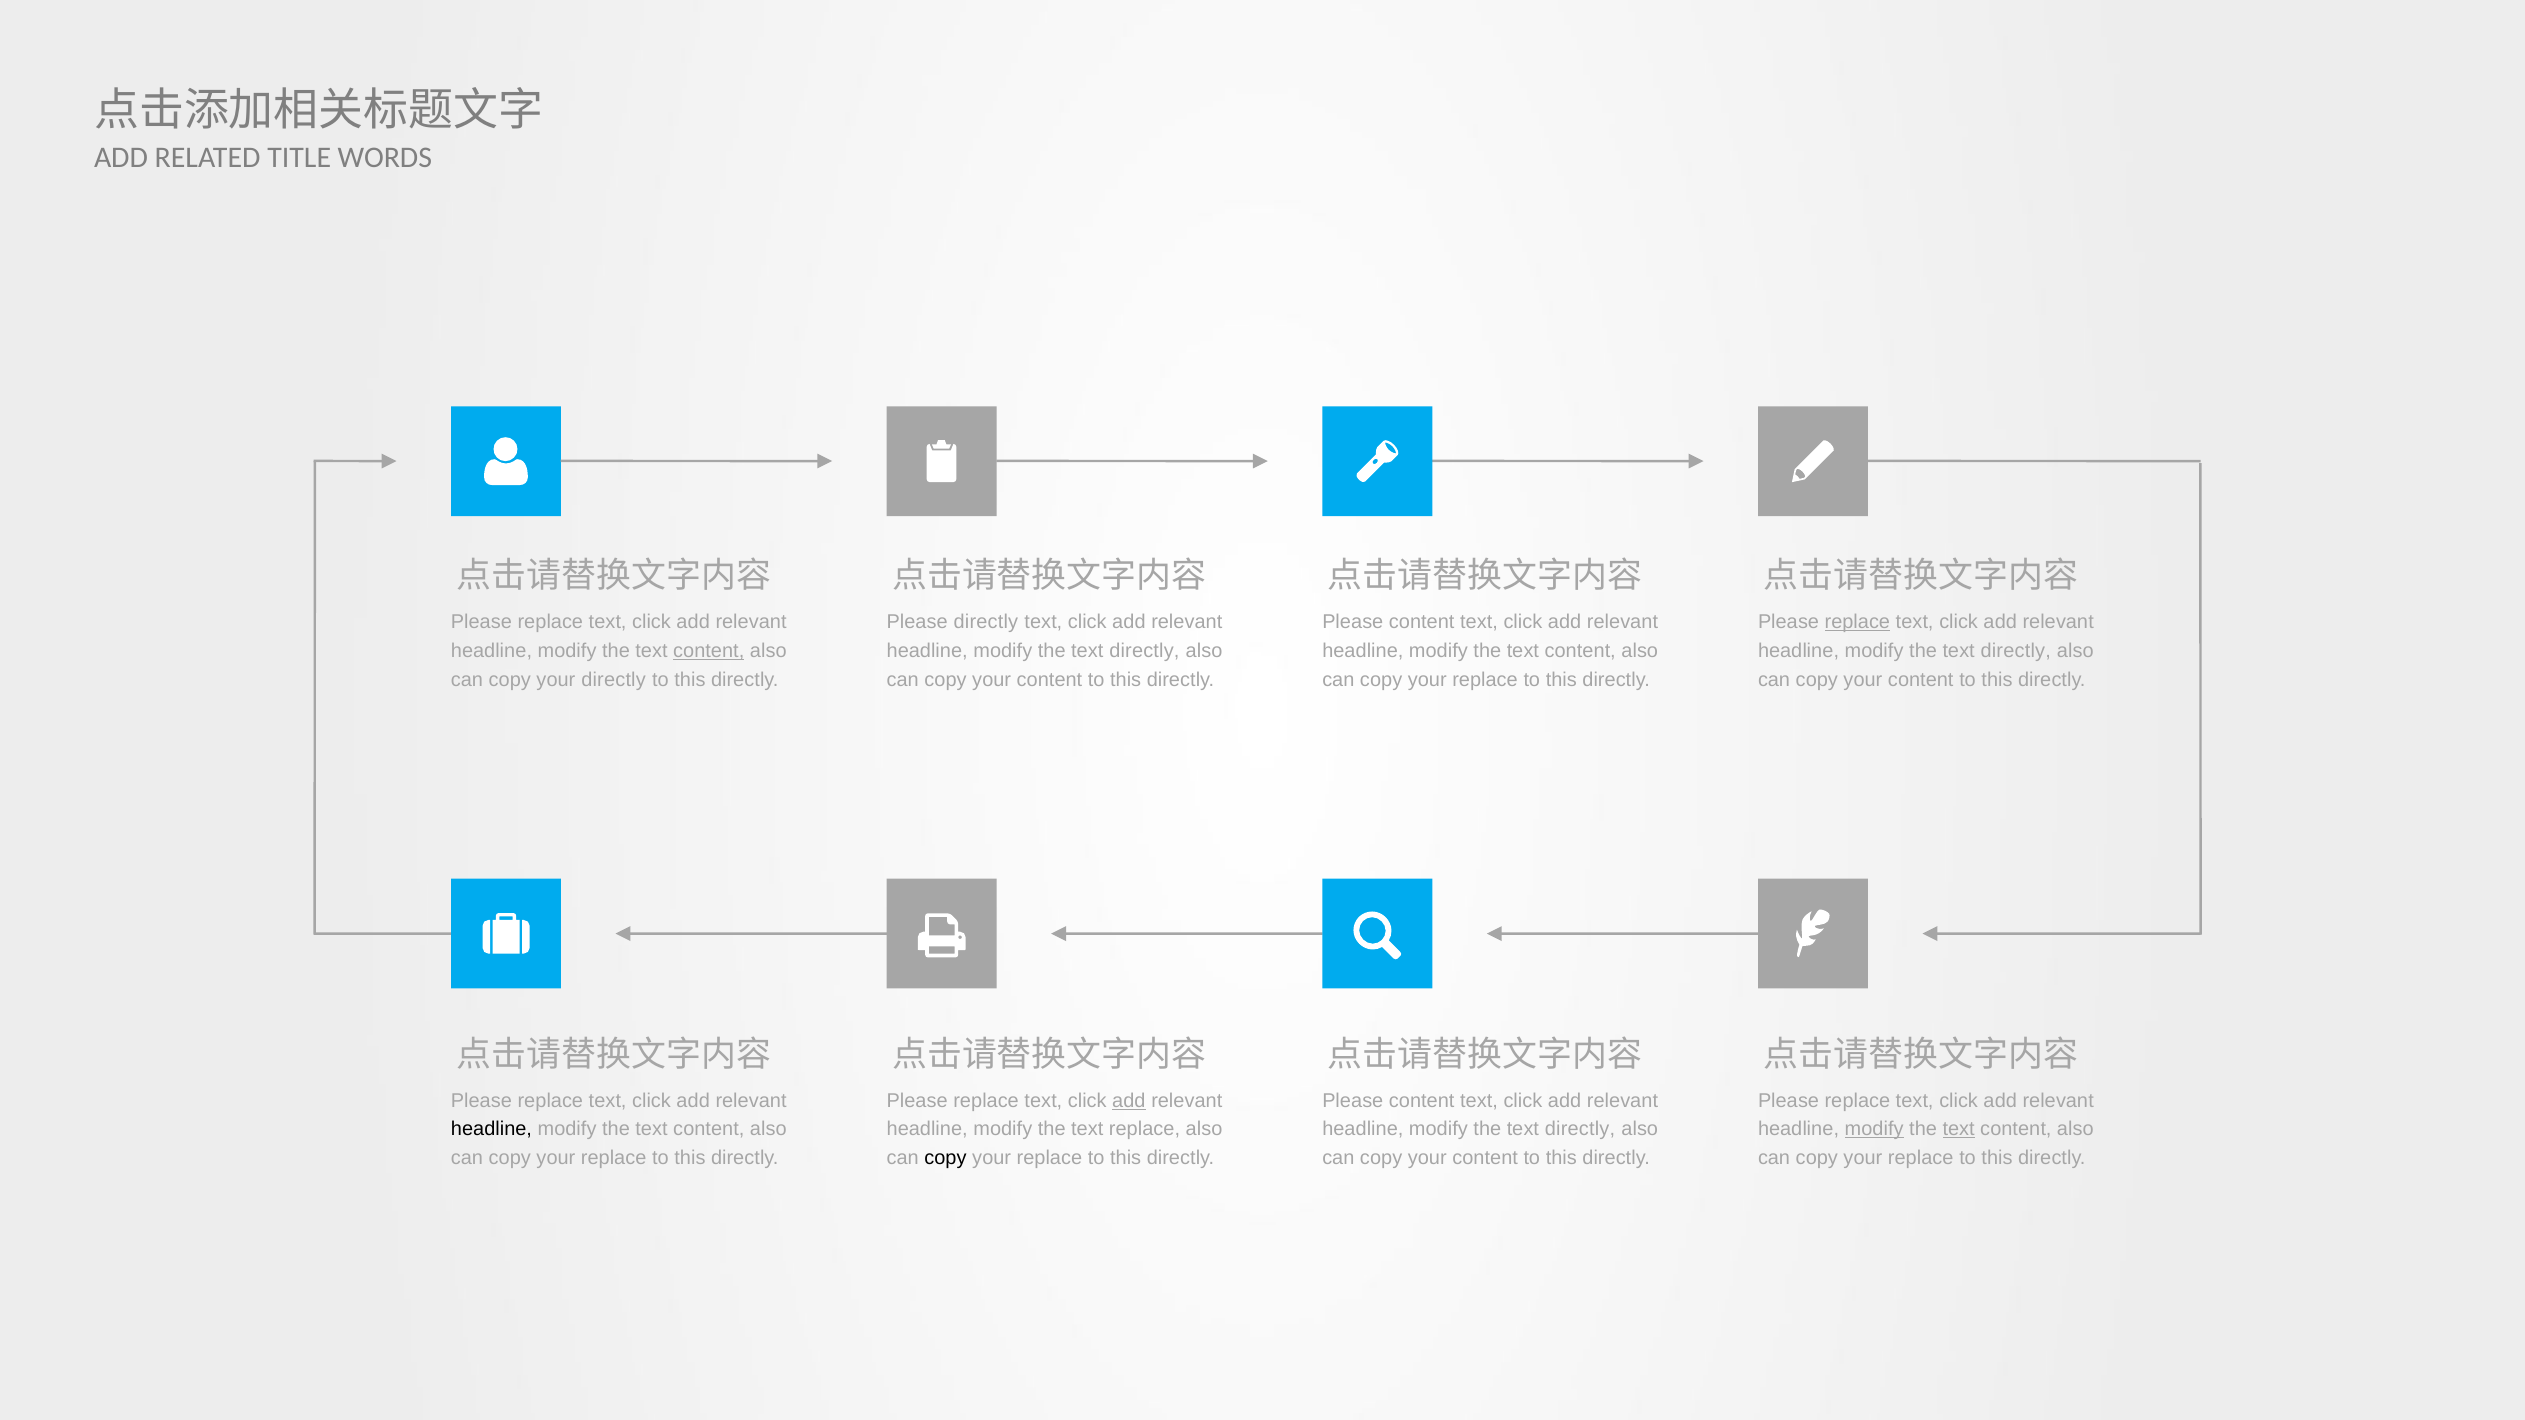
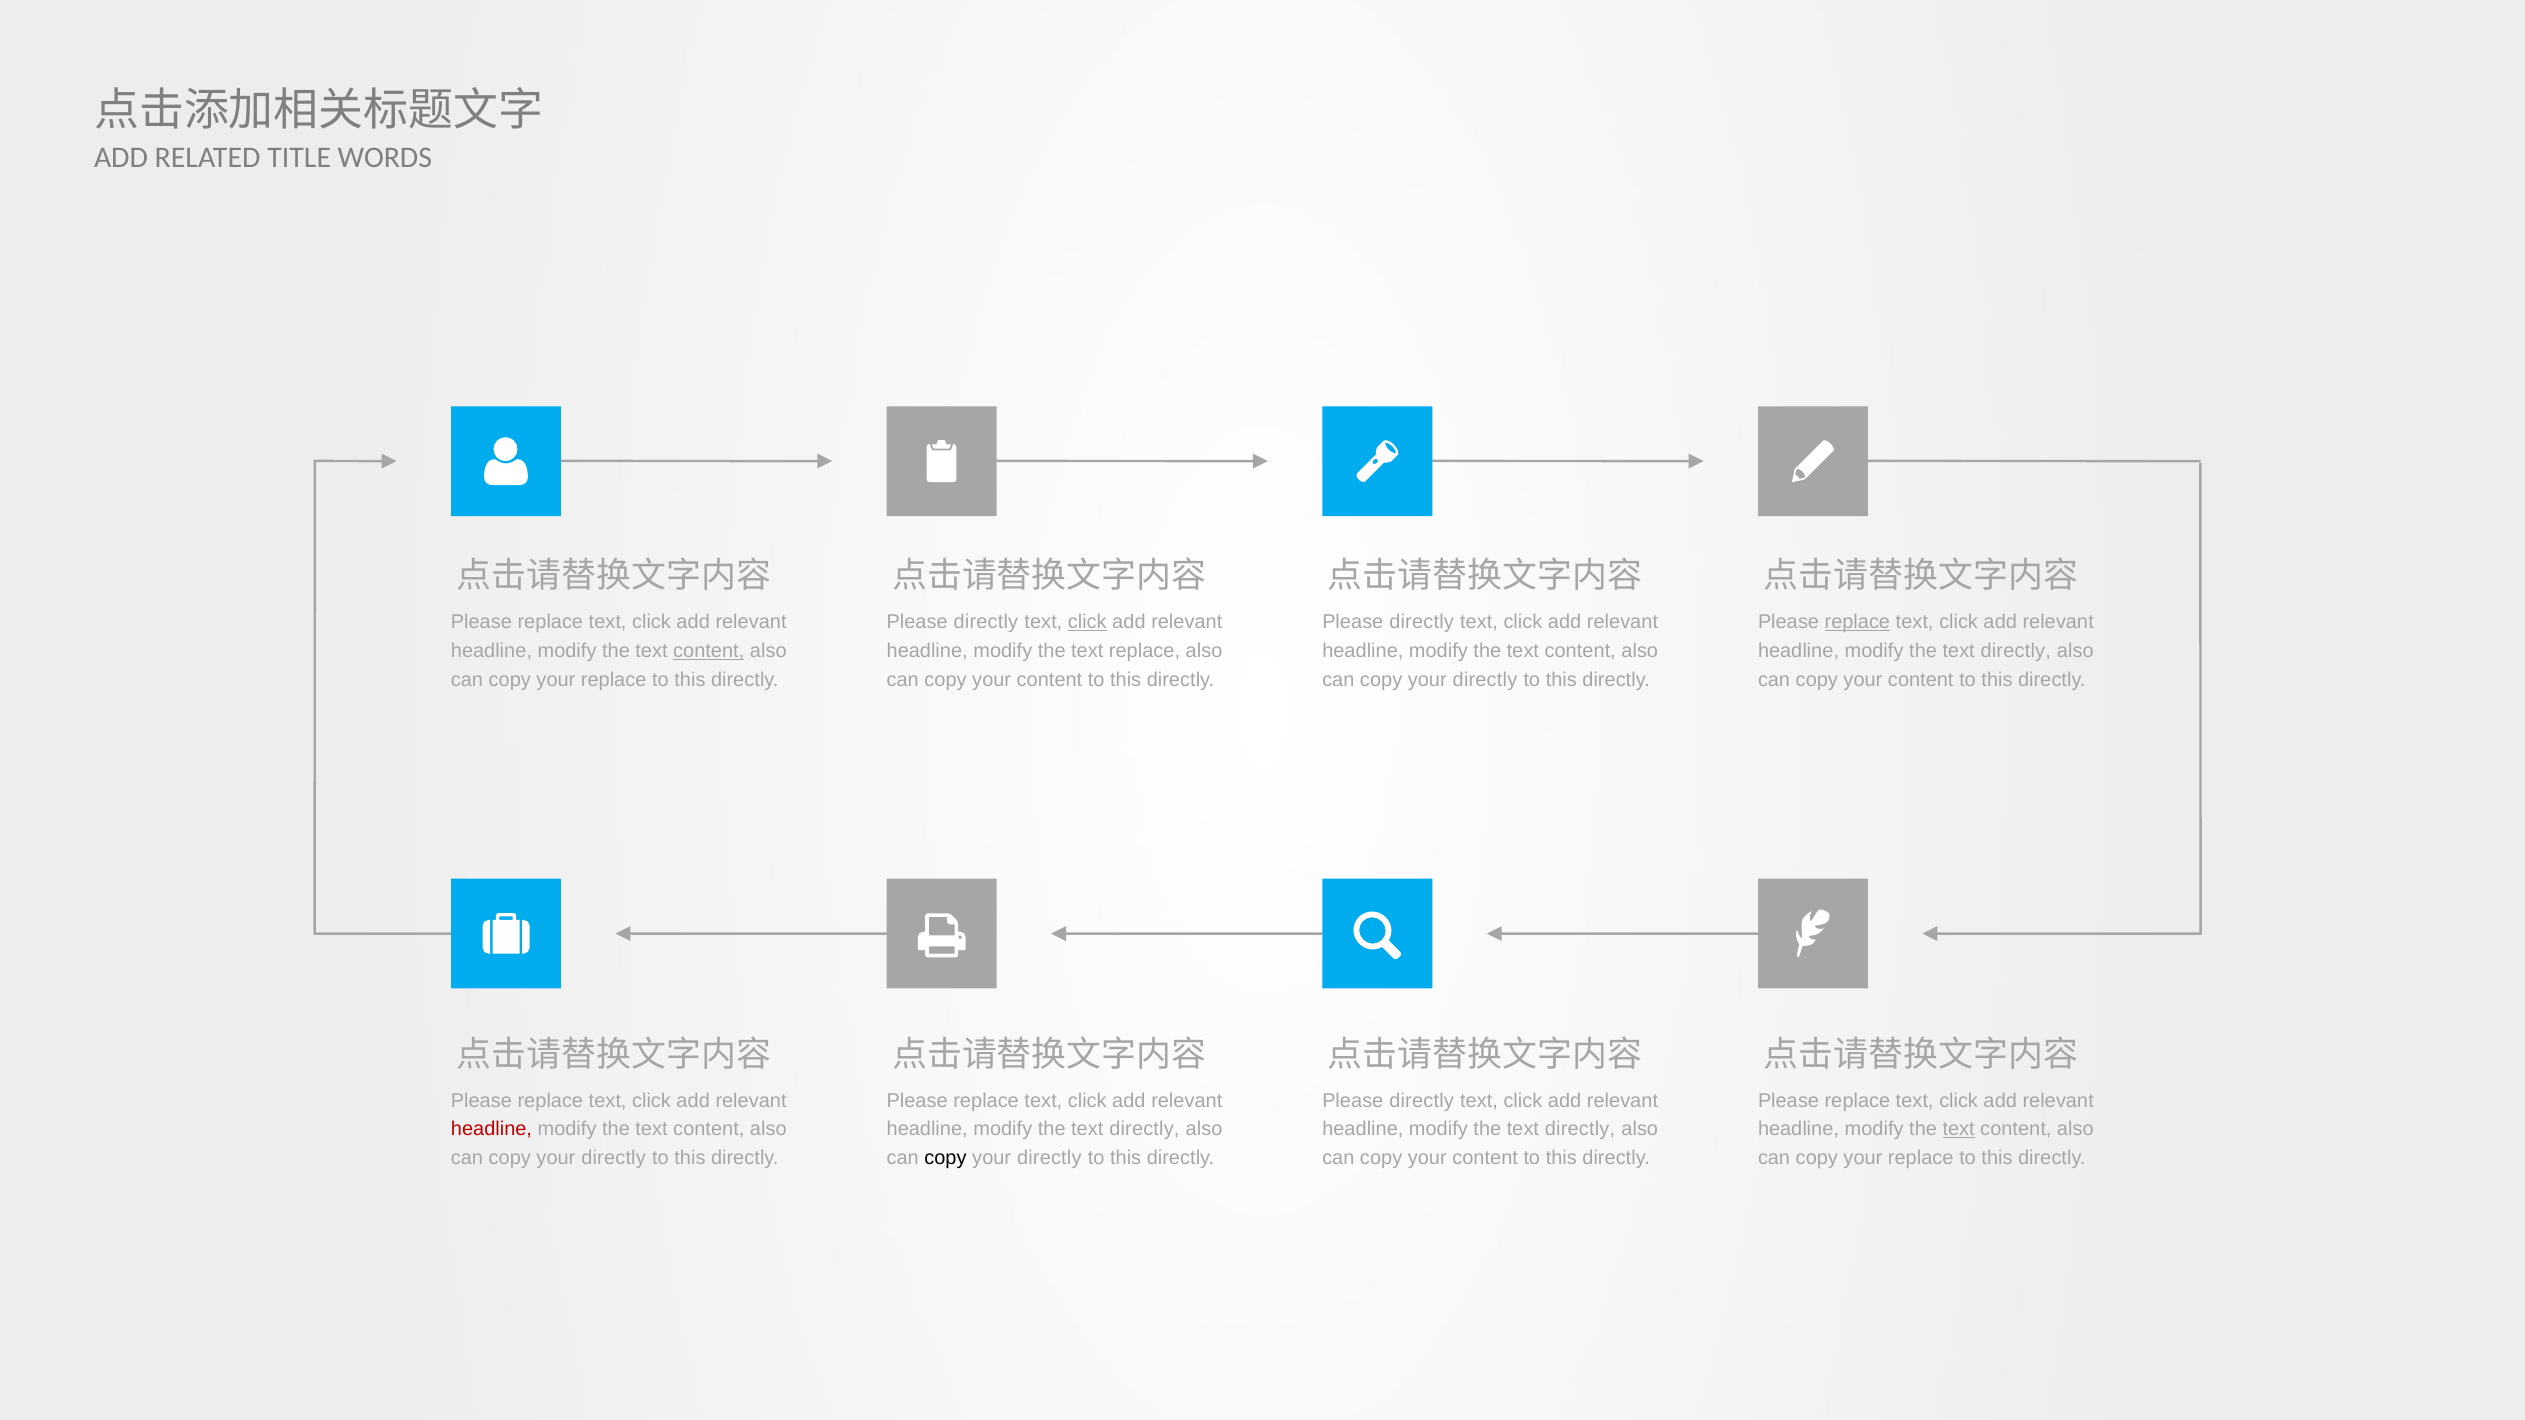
click at (1087, 622) underline: none -> present
content at (1422, 622): content -> directly
directly at (1144, 651): directly -> replace
directly at (614, 680): directly -> replace
replace at (1485, 680): replace -> directly
add at (1129, 1101) underline: present -> none
content at (1422, 1101): content -> directly
headline at (491, 1129) colour: black -> red
replace at (1144, 1129): replace -> directly
modify at (1874, 1129) underline: present -> none
replace at (614, 1158): replace -> directly
replace at (1049, 1158): replace -> directly
